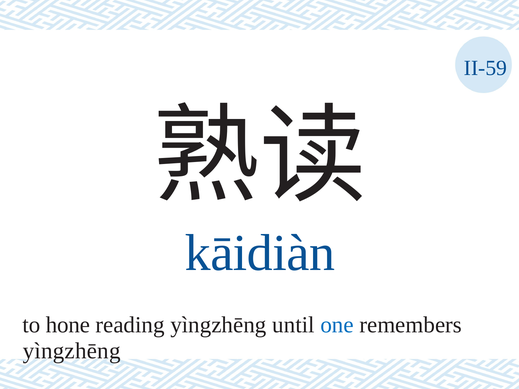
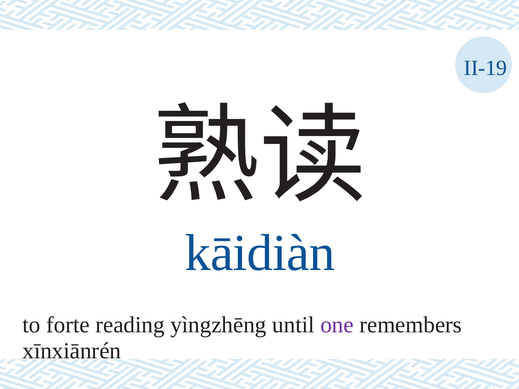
II-59: II-59 -> II-19
hone: hone -> forte
one colour: blue -> purple
yìngzhēng at (72, 351): yìngzhēng -> xīnxiānrén
